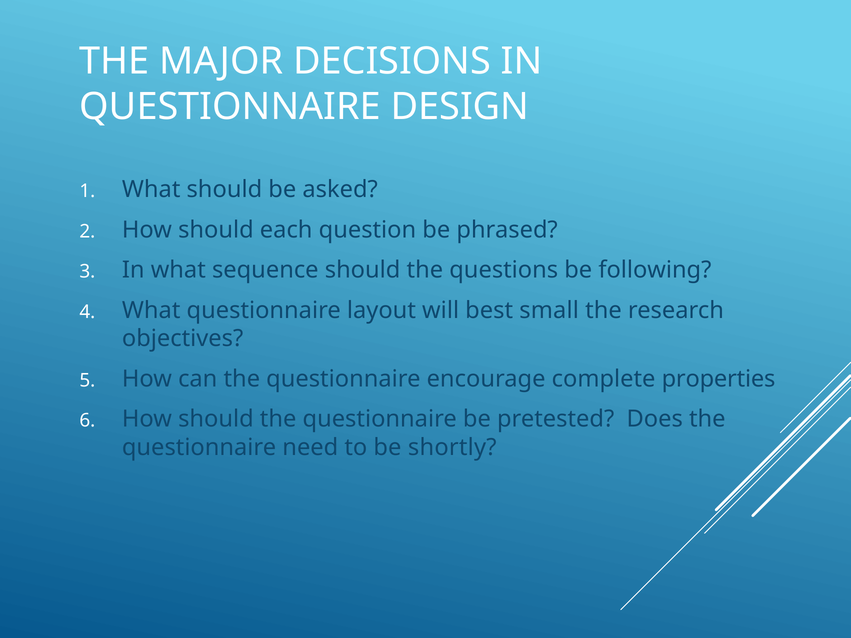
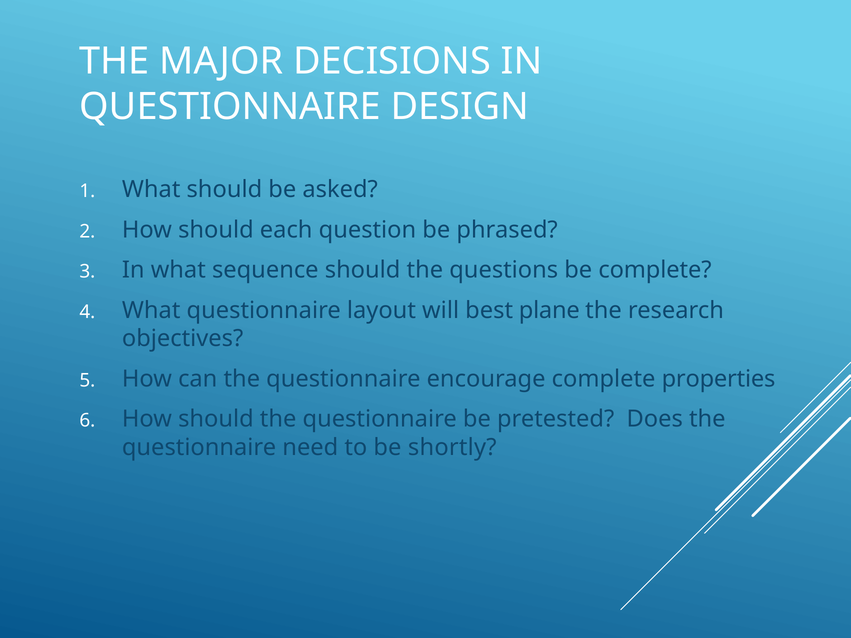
be following: following -> complete
small: small -> plane
